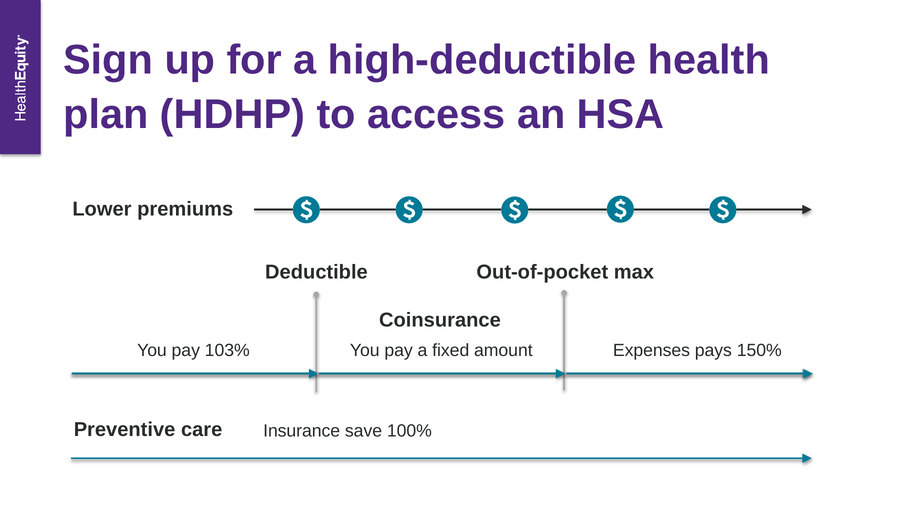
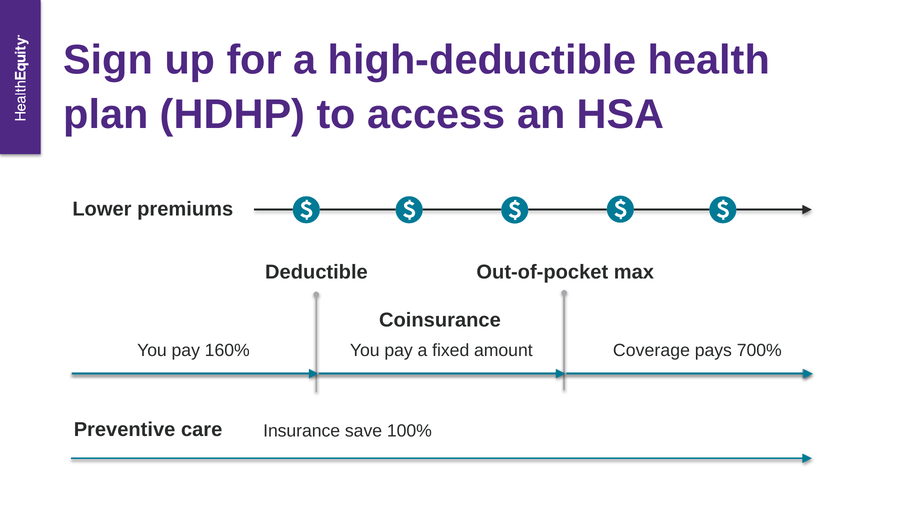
103%: 103% -> 160%
Expenses: Expenses -> Coverage
150%: 150% -> 700%
